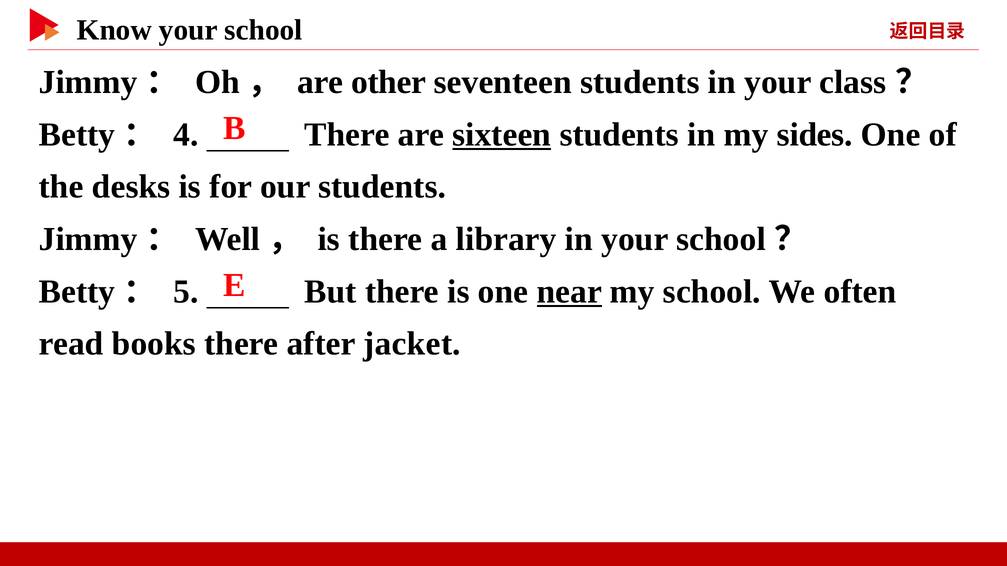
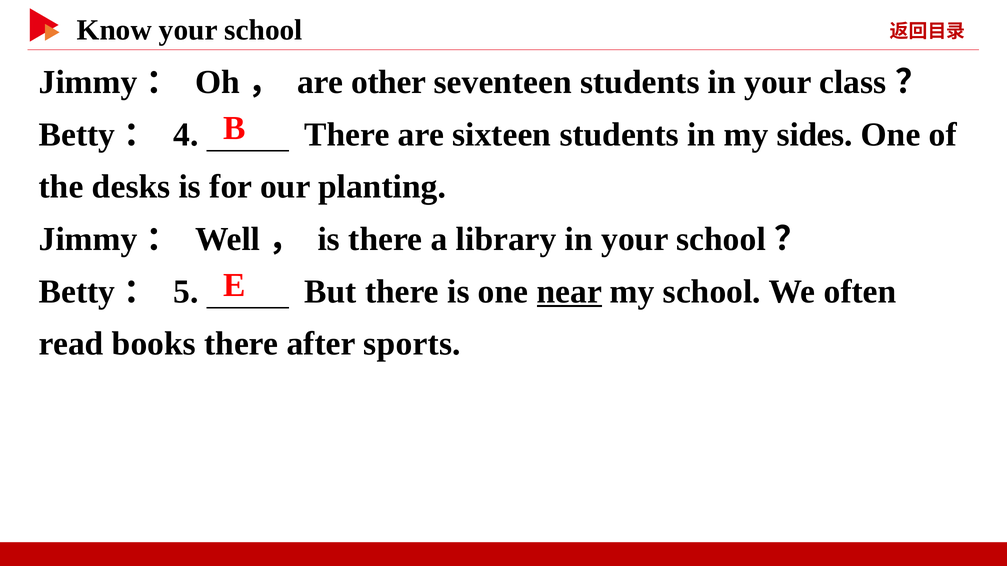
sixteen underline: present -> none
our students: students -> planting
jacket: jacket -> sports
